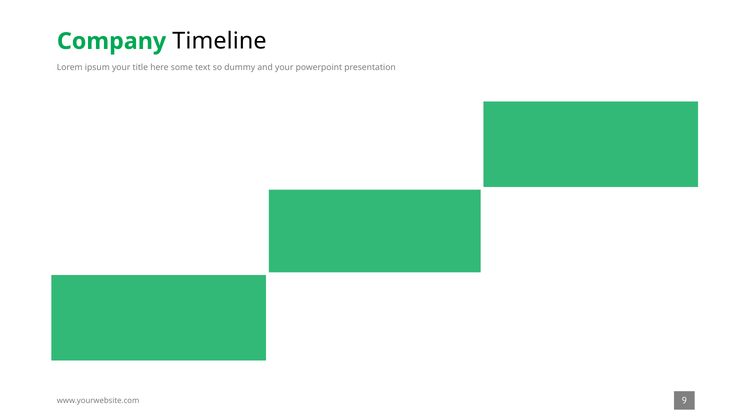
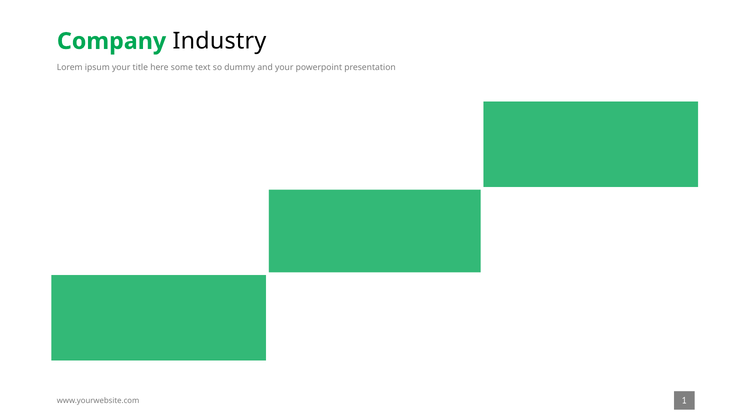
Timeline: Timeline -> Industry
9: 9 -> 1
